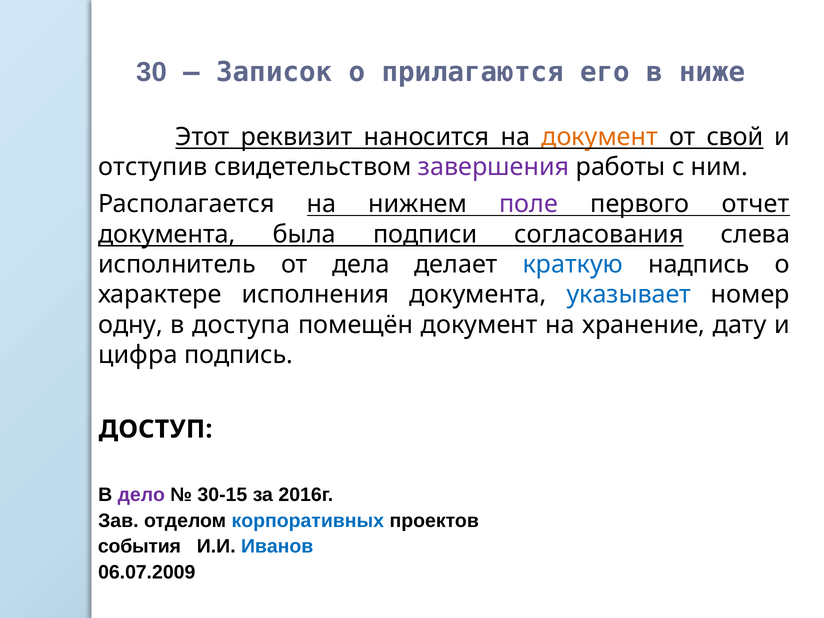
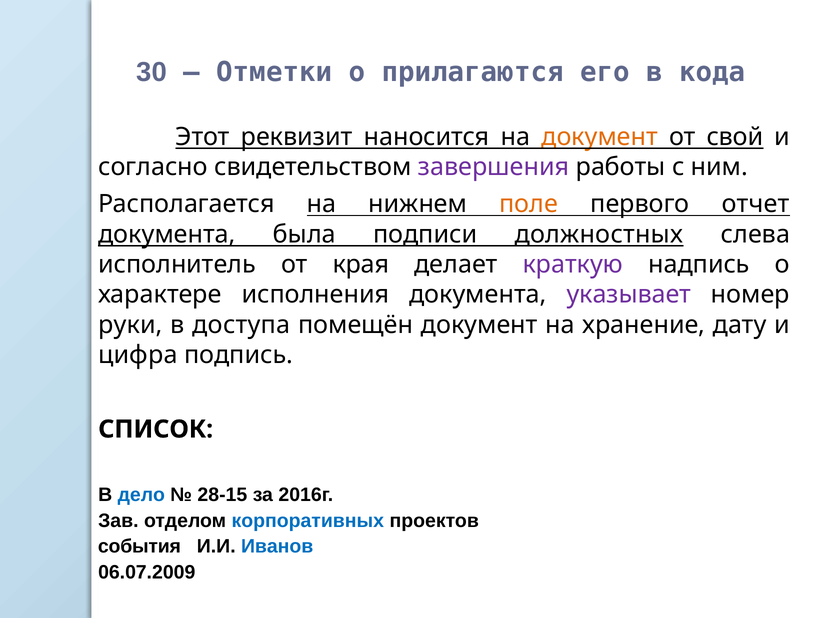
Записок: Записок -> Отметки
ниже: ниже -> кода
отступив: отступив -> согласно
поле colour: purple -> orange
согласования: согласования -> должностных
дела: дела -> края
краткую colour: blue -> purple
указывает colour: blue -> purple
одну: одну -> руки
ДОСТУП: ДОСТУП -> СПИСОК
дело colour: purple -> blue
30-15: 30-15 -> 28-15
